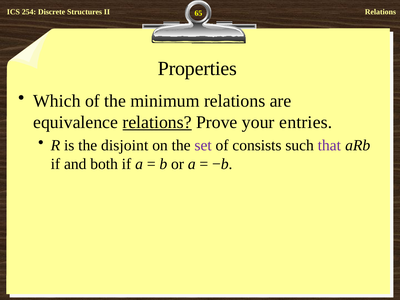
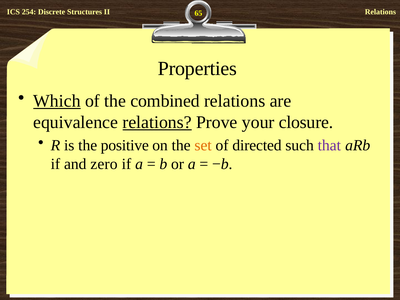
Which underline: none -> present
minimum: minimum -> combined
entries: entries -> closure
disjoint: disjoint -> positive
set colour: purple -> orange
consists: consists -> directed
both: both -> zero
